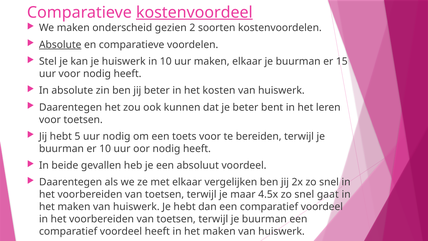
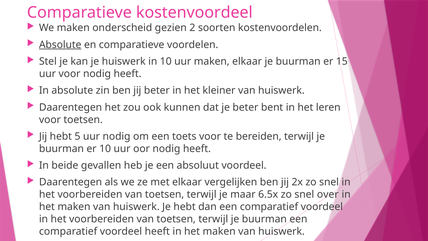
kostenvoordeel underline: present -> none
kosten: kosten -> kleiner
4.5x: 4.5x -> 6.5x
gaat: gaat -> over
